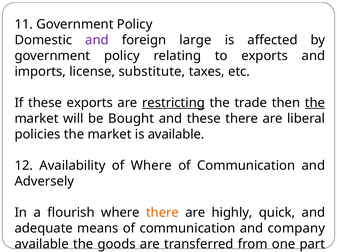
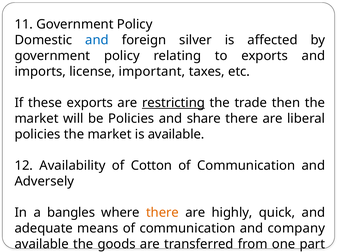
and at (97, 40) colour: purple -> blue
large: large -> silver
substitute: substitute -> important
the at (315, 103) underline: present -> none
be Bought: Bought -> Policies
and these: these -> share
of Where: Where -> Cotton
flourish: flourish -> bangles
